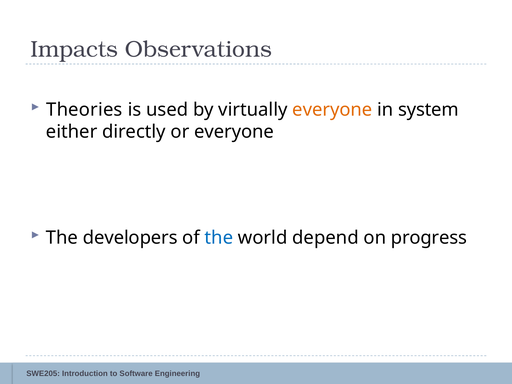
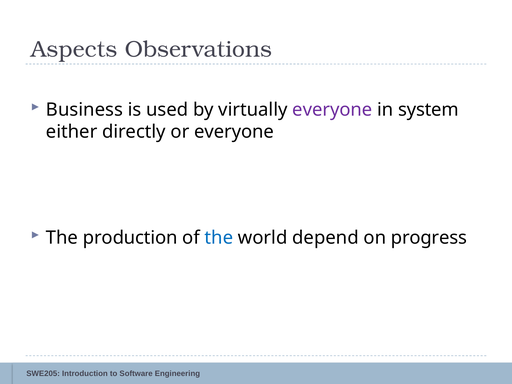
Impacts: Impacts -> Aspects
Theories: Theories -> Business
everyone at (332, 110) colour: orange -> purple
developers: developers -> production
